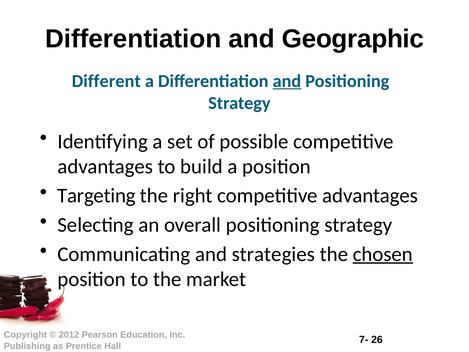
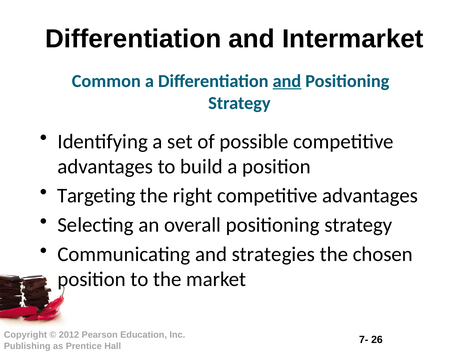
Geographic: Geographic -> Intermarket
Different: Different -> Common
chosen underline: present -> none
